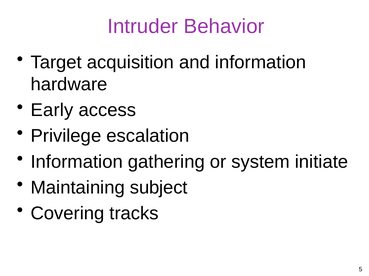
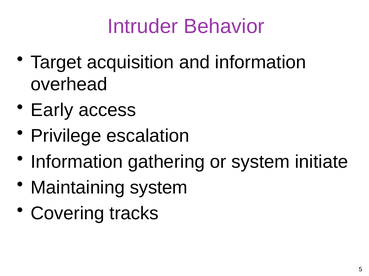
hardware: hardware -> overhead
Maintaining subject: subject -> system
